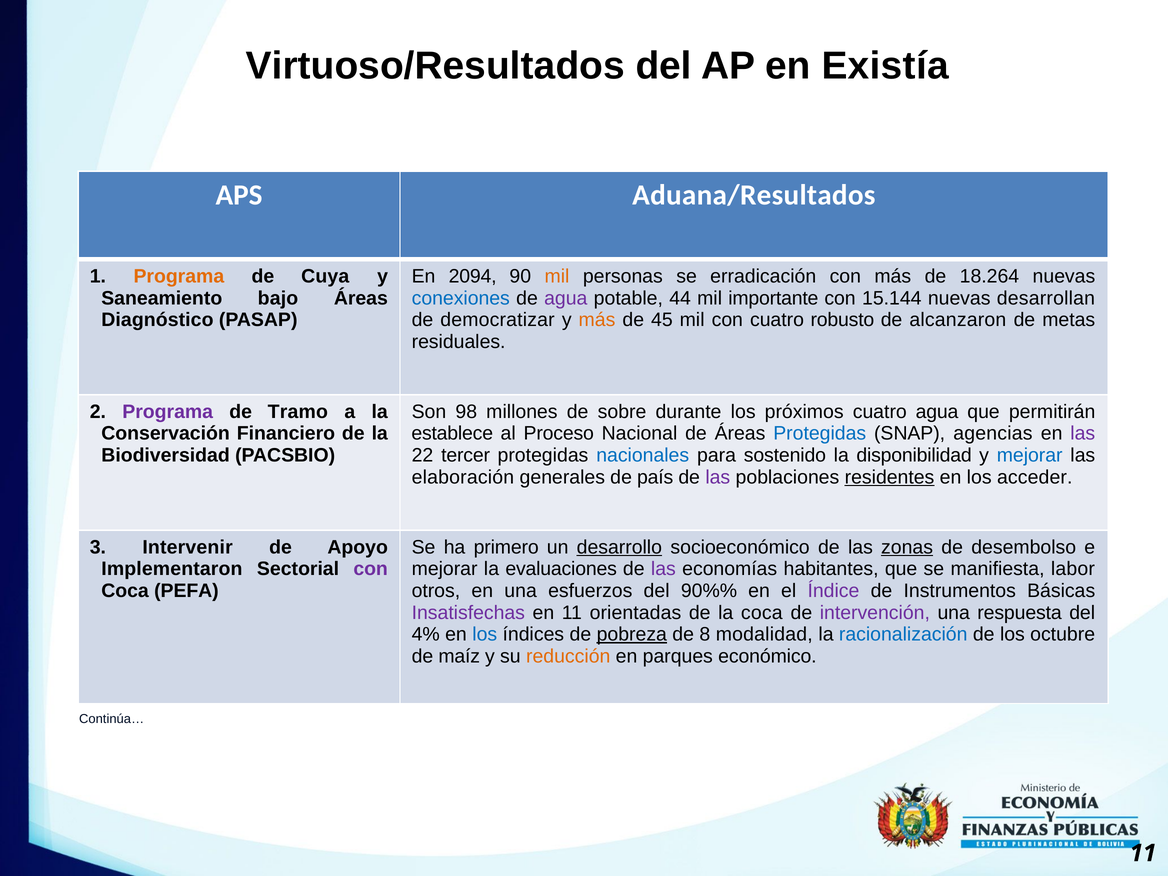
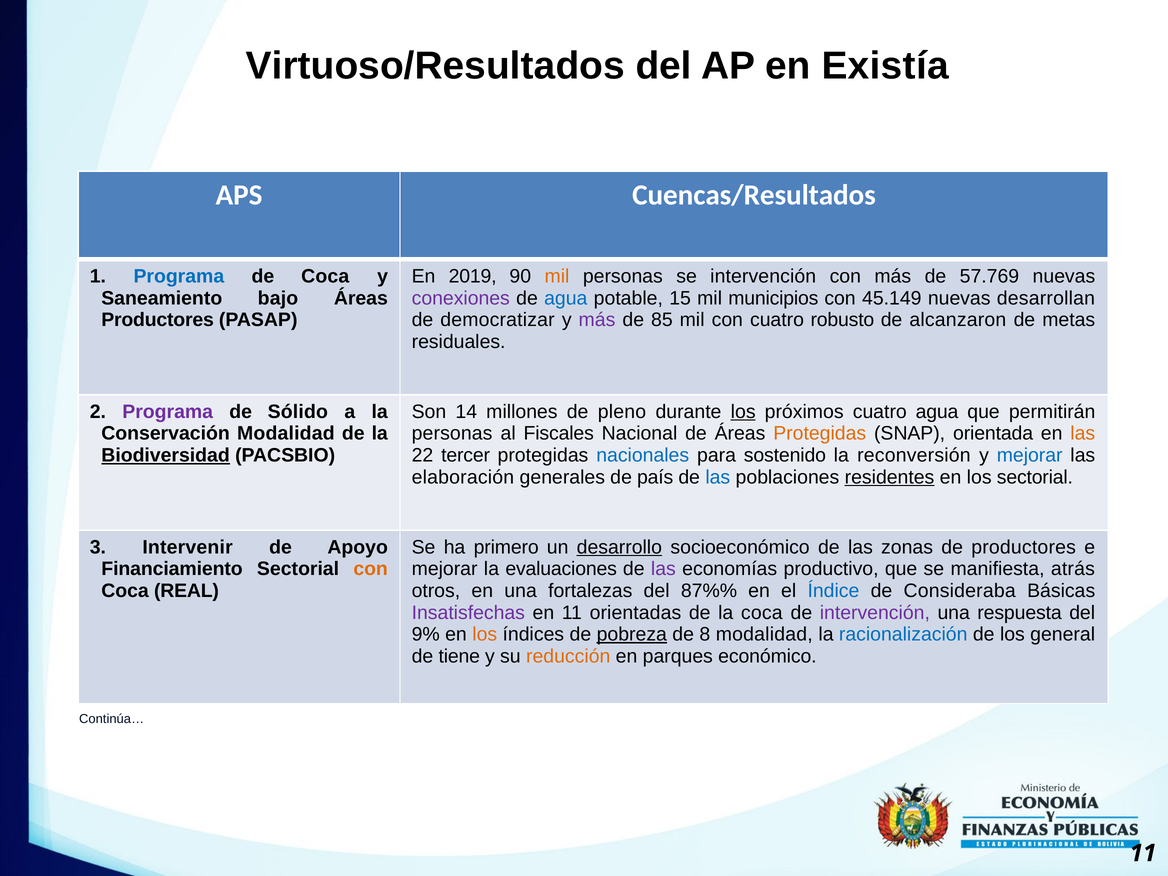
Aduana/Resultados: Aduana/Resultados -> Cuencas/Resultados
Programa at (179, 276) colour: orange -> blue
de Cuya: Cuya -> Coca
2094: 2094 -> 2019
se erradicación: erradicación -> intervención
18.264: 18.264 -> 57.769
conexiones colour: blue -> purple
agua at (566, 298) colour: purple -> blue
44: 44 -> 15
importante: importante -> municipios
15.144: 15.144 -> 45.149
Diagnóstico at (157, 320): Diagnóstico -> Productores
más at (597, 320) colour: orange -> purple
45: 45 -> 85
Tramo: Tramo -> Sólido
98: 98 -> 14
sobre: sobre -> pleno
los at (743, 412) underline: none -> present
Conservación Financiero: Financiero -> Modalidad
establece at (452, 434): establece -> personas
Proceso: Proceso -> Fiscales
Protegidas at (820, 434) colour: blue -> orange
agencias: agencias -> orientada
las at (1083, 434) colour: purple -> orange
Biodiversidad underline: none -> present
disponibilidad: disponibilidad -> reconversión
las at (718, 477) colour: purple -> blue
los acceder: acceder -> sectorial
zonas underline: present -> none
de desembolso: desembolso -> productores
Implementaron: Implementaron -> Financiamiento
con at (371, 569) colour: purple -> orange
habitantes: habitantes -> productivo
labor: labor -> atrás
PEFA: PEFA -> REAL
esfuerzos: esfuerzos -> fortalezas
90%%: 90%% -> 87%%
Índice colour: purple -> blue
Instrumentos: Instrumentos -> Consideraba
4%: 4% -> 9%
los at (485, 634) colour: blue -> orange
octubre: octubre -> general
maíz: maíz -> tiene
